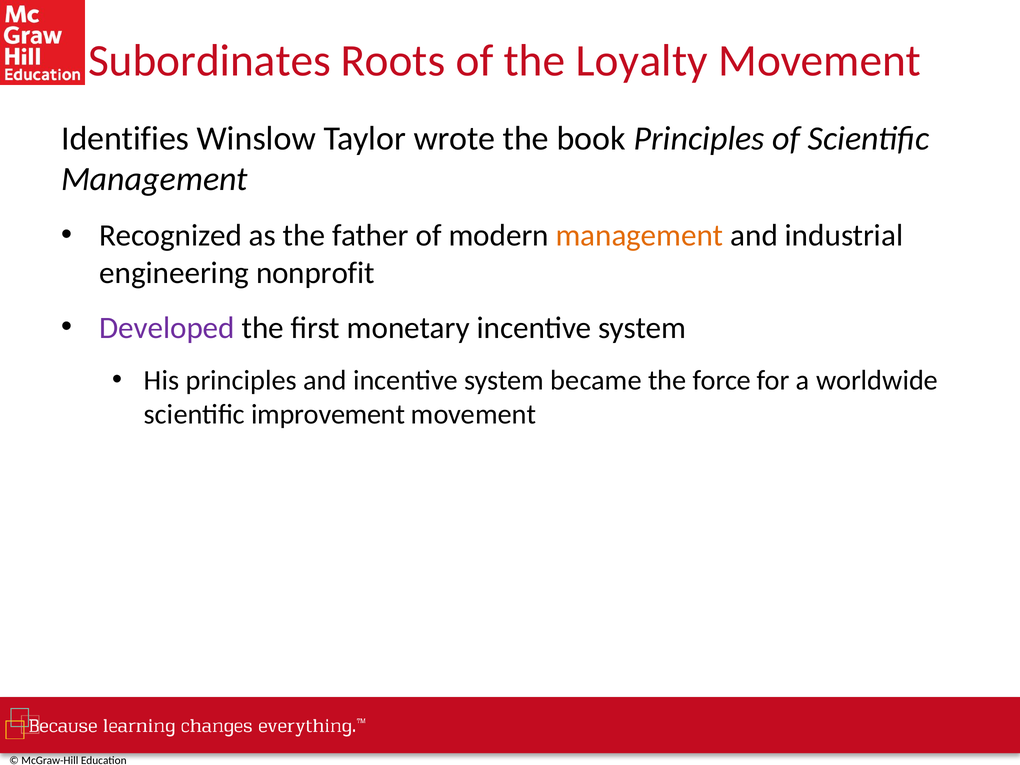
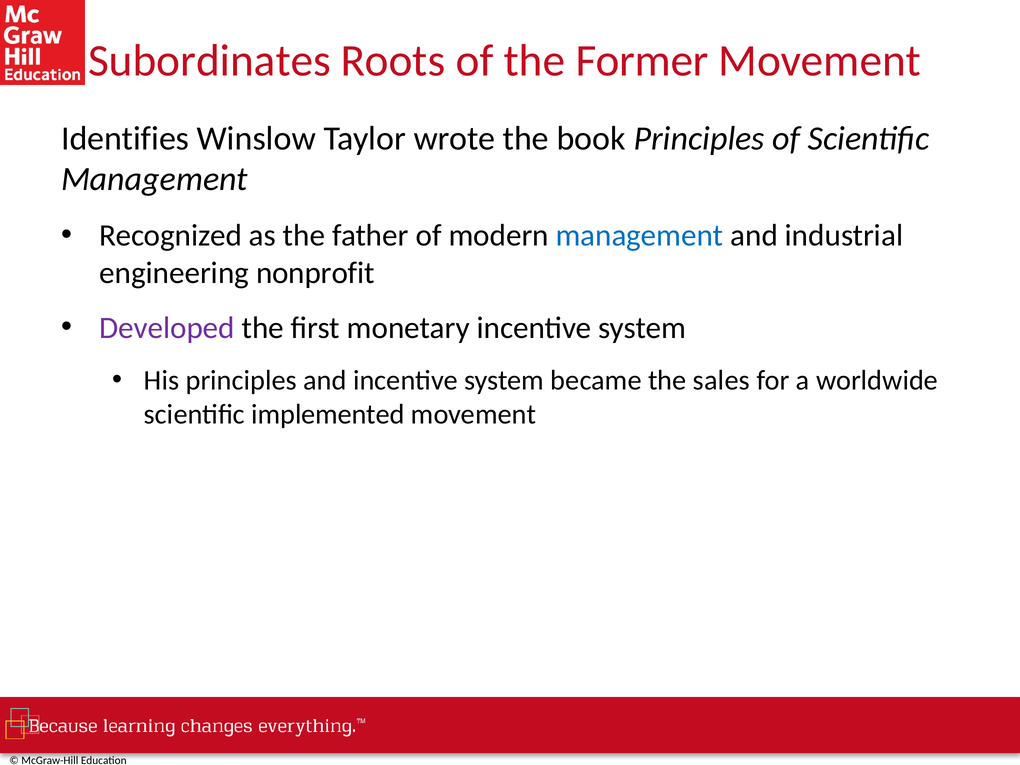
Loyalty: Loyalty -> Former
management at (639, 236) colour: orange -> blue
force: force -> sales
improvement: improvement -> implemented
